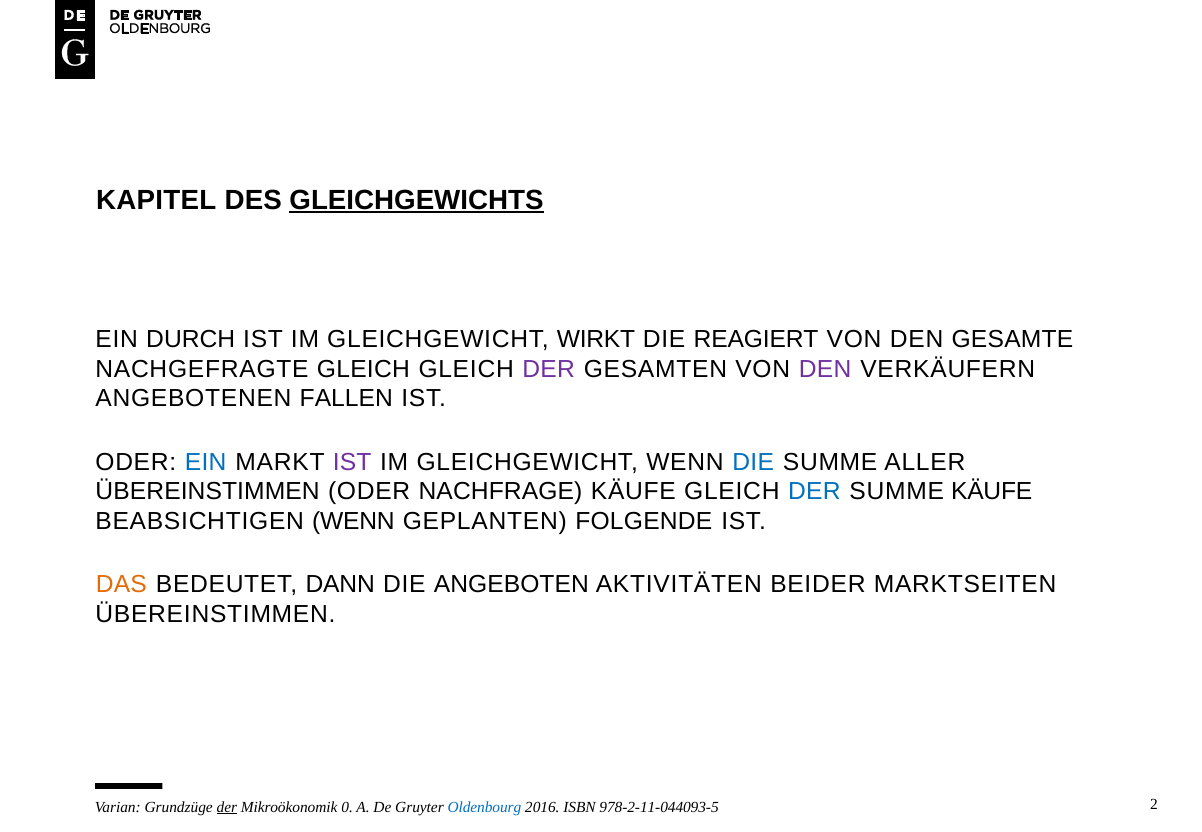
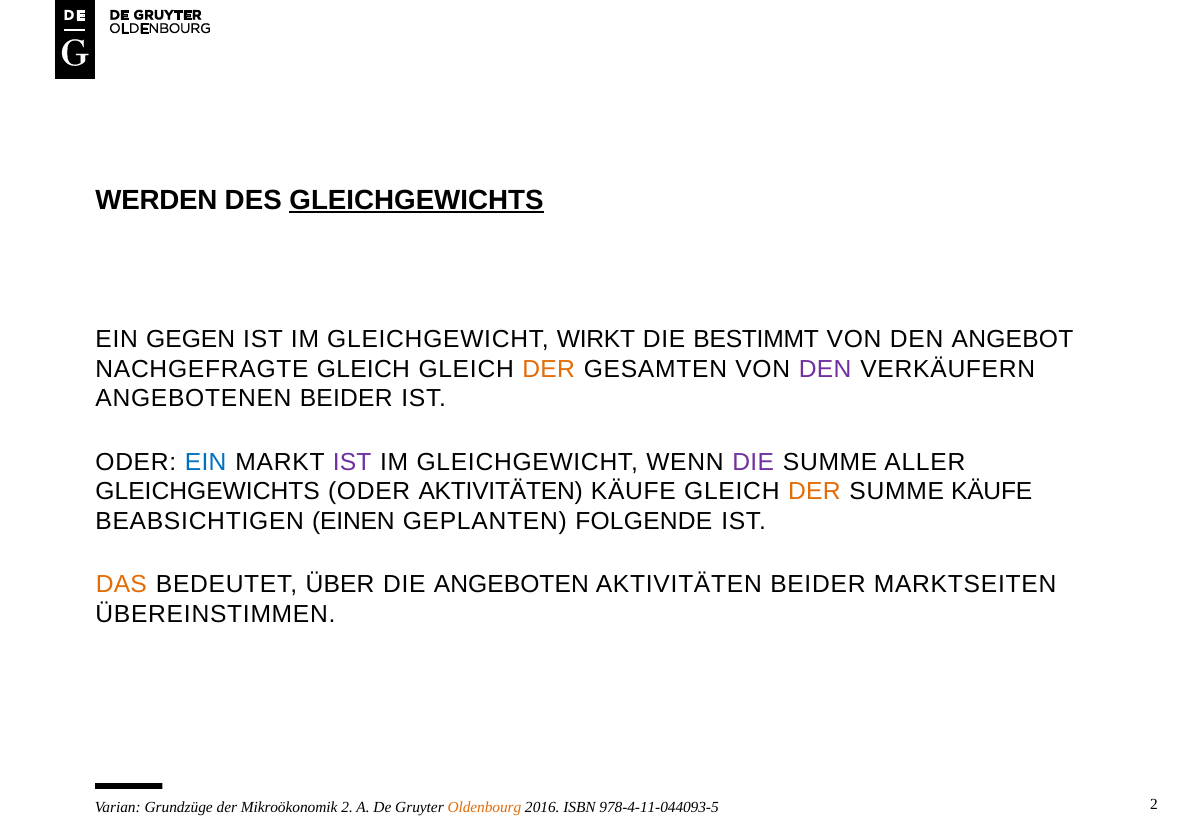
KAPITEL: KAPITEL -> WERDEN
DURCH: DURCH -> GEGEN
REAGIERT: REAGIERT -> BESTIMMT
GESAMTE: GESAMTE -> ANGEBOT
DER at (549, 369) colour: purple -> orange
ANGEBOTENEN FALLEN: FALLEN -> BEIDER
DIE at (753, 462) colour: blue -> purple
ÜBEREINSTIMMEN at (208, 492): ÜBEREINSTIMMEN -> GLEICHGEWICHTS
ODER NACHFRAGE: NACHFRAGE -> AKTIVITÄTEN
DER at (814, 492) colour: blue -> orange
BEABSICHTIGEN WENN: WENN -> EINEN
DANN: DANN -> ÜBER
der at (227, 807) underline: present -> none
Mikroökonomik 0: 0 -> 2
Oldenbourg colour: blue -> orange
978-2-11-044093-5: 978-2-11-044093-5 -> 978-4-11-044093-5
